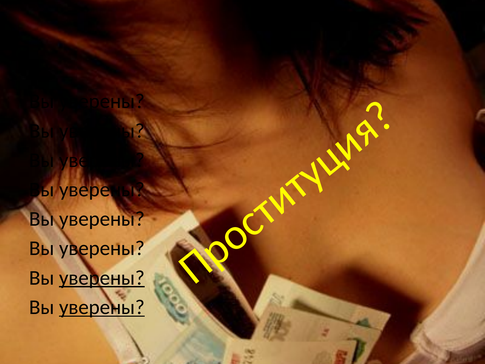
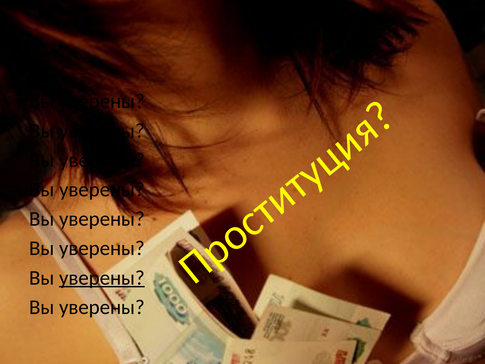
уверены at (102, 307) underline: present -> none
